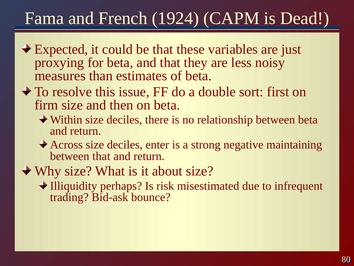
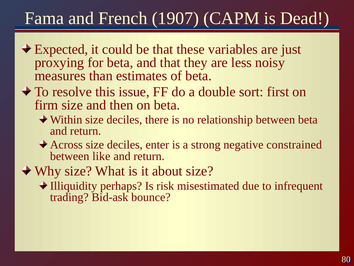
1924: 1924 -> 1907
maintaining: maintaining -> constrained
between that: that -> like
